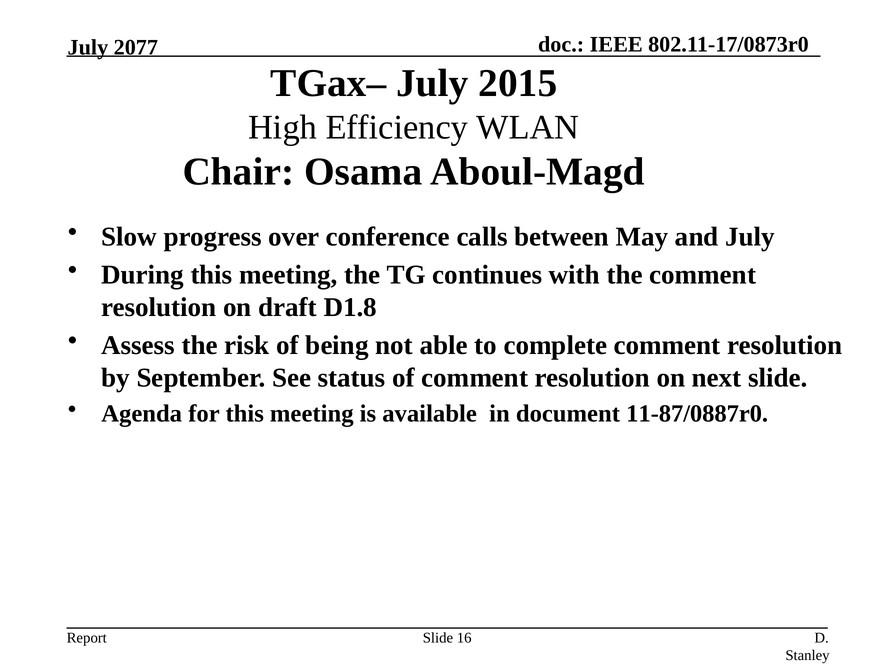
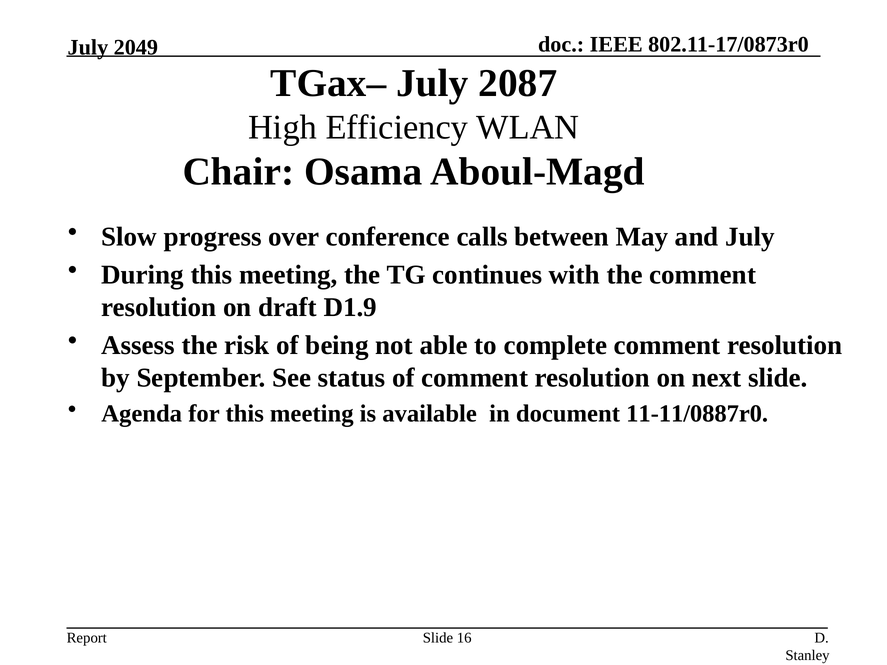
2077: 2077 -> 2049
2015: 2015 -> 2087
D1.8: D1.8 -> D1.9
11-87/0887r0: 11-87/0887r0 -> 11-11/0887r0
